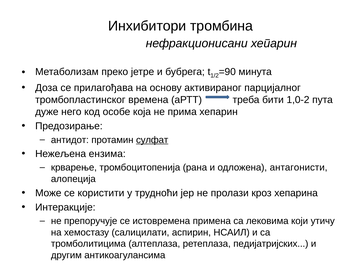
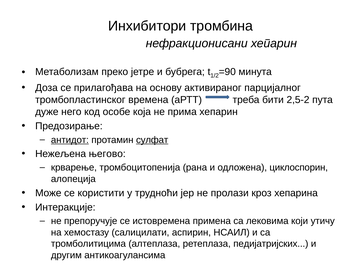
1,0-2: 1,0-2 -> 2,5-2
антидот underline: none -> present
ензима: ензима -> његово
антагонисти: антагонисти -> циклоспорин
